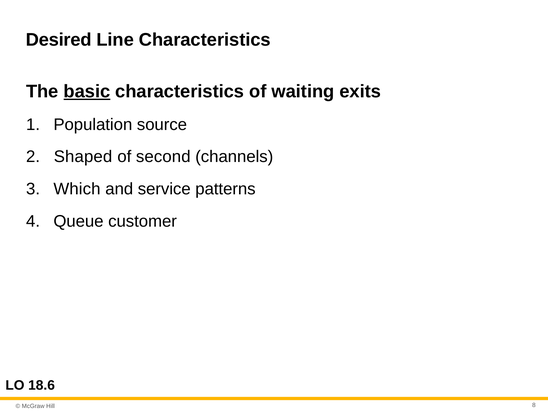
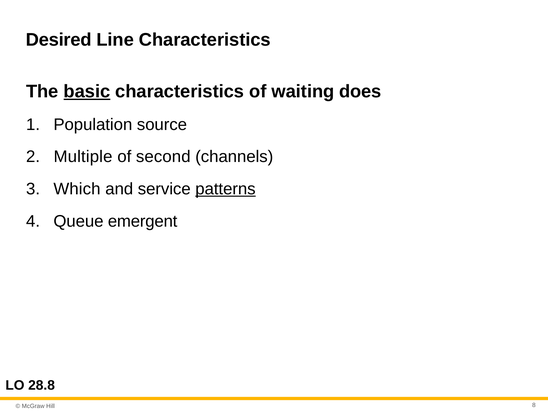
exits: exits -> does
Shaped: Shaped -> Multiple
patterns underline: none -> present
customer: customer -> emergent
18.6: 18.6 -> 28.8
